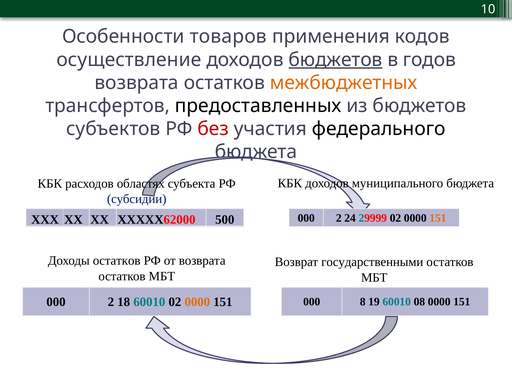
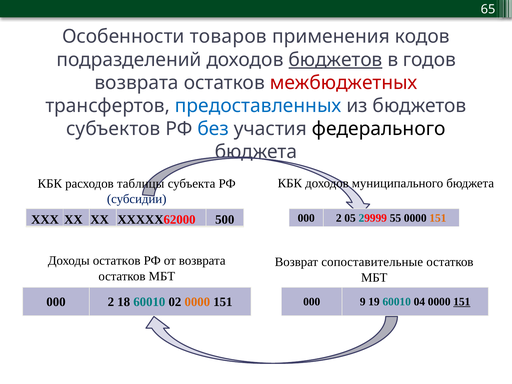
10: 10 -> 65
осуществление: осуществление -> подразделений
межбюджетных colour: orange -> red
предоставленных colour: black -> blue
без colour: red -> blue
областях: областях -> таблицы
24: 24 -> 05
29999 02: 02 -> 55
государственными: государственными -> сопоставительные
8: 8 -> 9
08: 08 -> 04
151 at (462, 302) underline: none -> present
